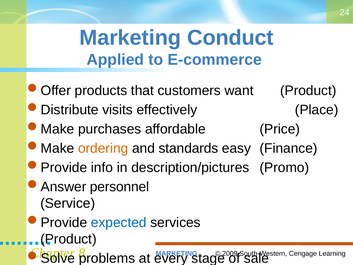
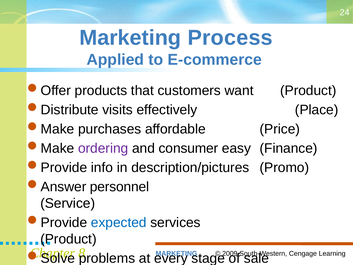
Conduct: Conduct -> Process
ordering colour: orange -> purple
standards: standards -> consumer
